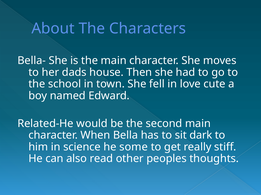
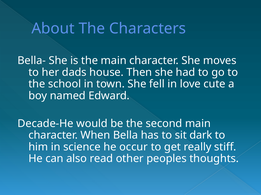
Related-He: Related-He -> Decade-He
some: some -> occur
